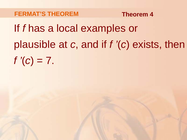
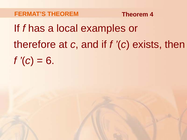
plausible: plausible -> therefore
7: 7 -> 6
